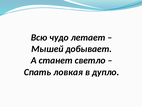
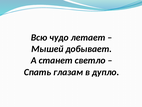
ловкая: ловкая -> глазам
